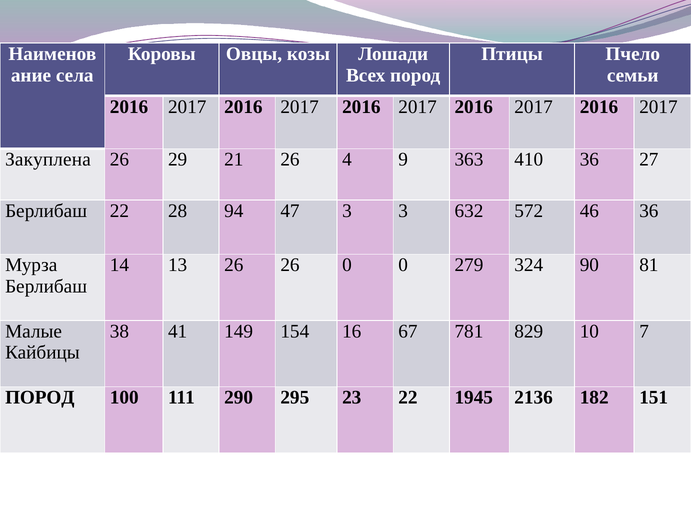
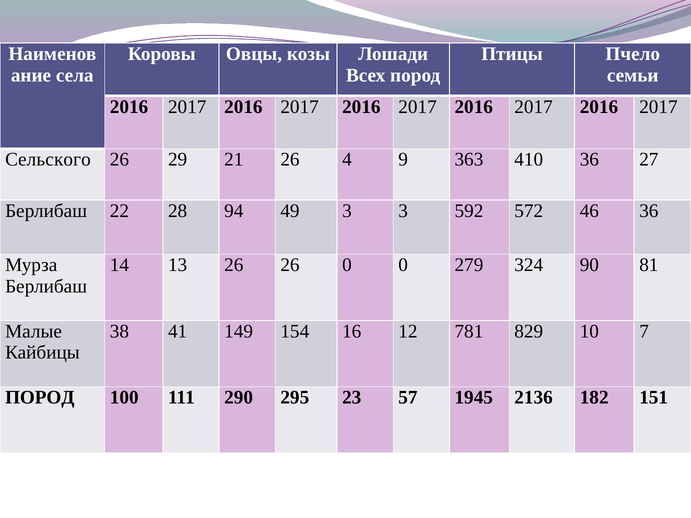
Закуплена: Закуплена -> Сельского
47: 47 -> 49
632: 632 -> 592
67: 67 -> 12
23 22: 22 -> 57
